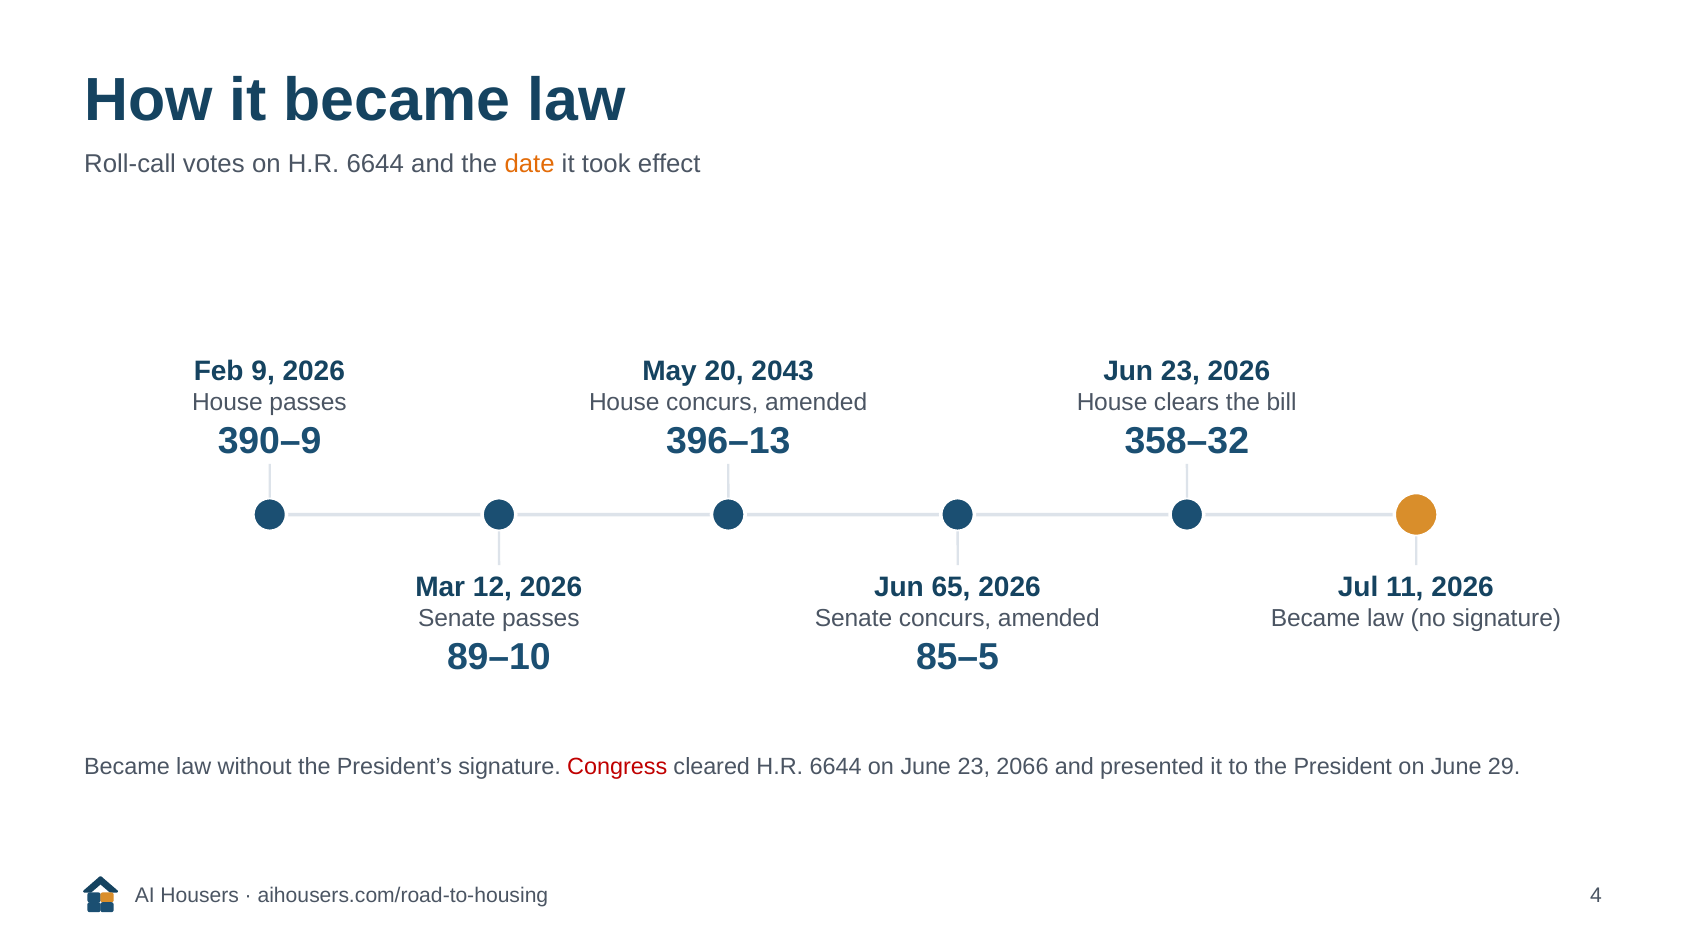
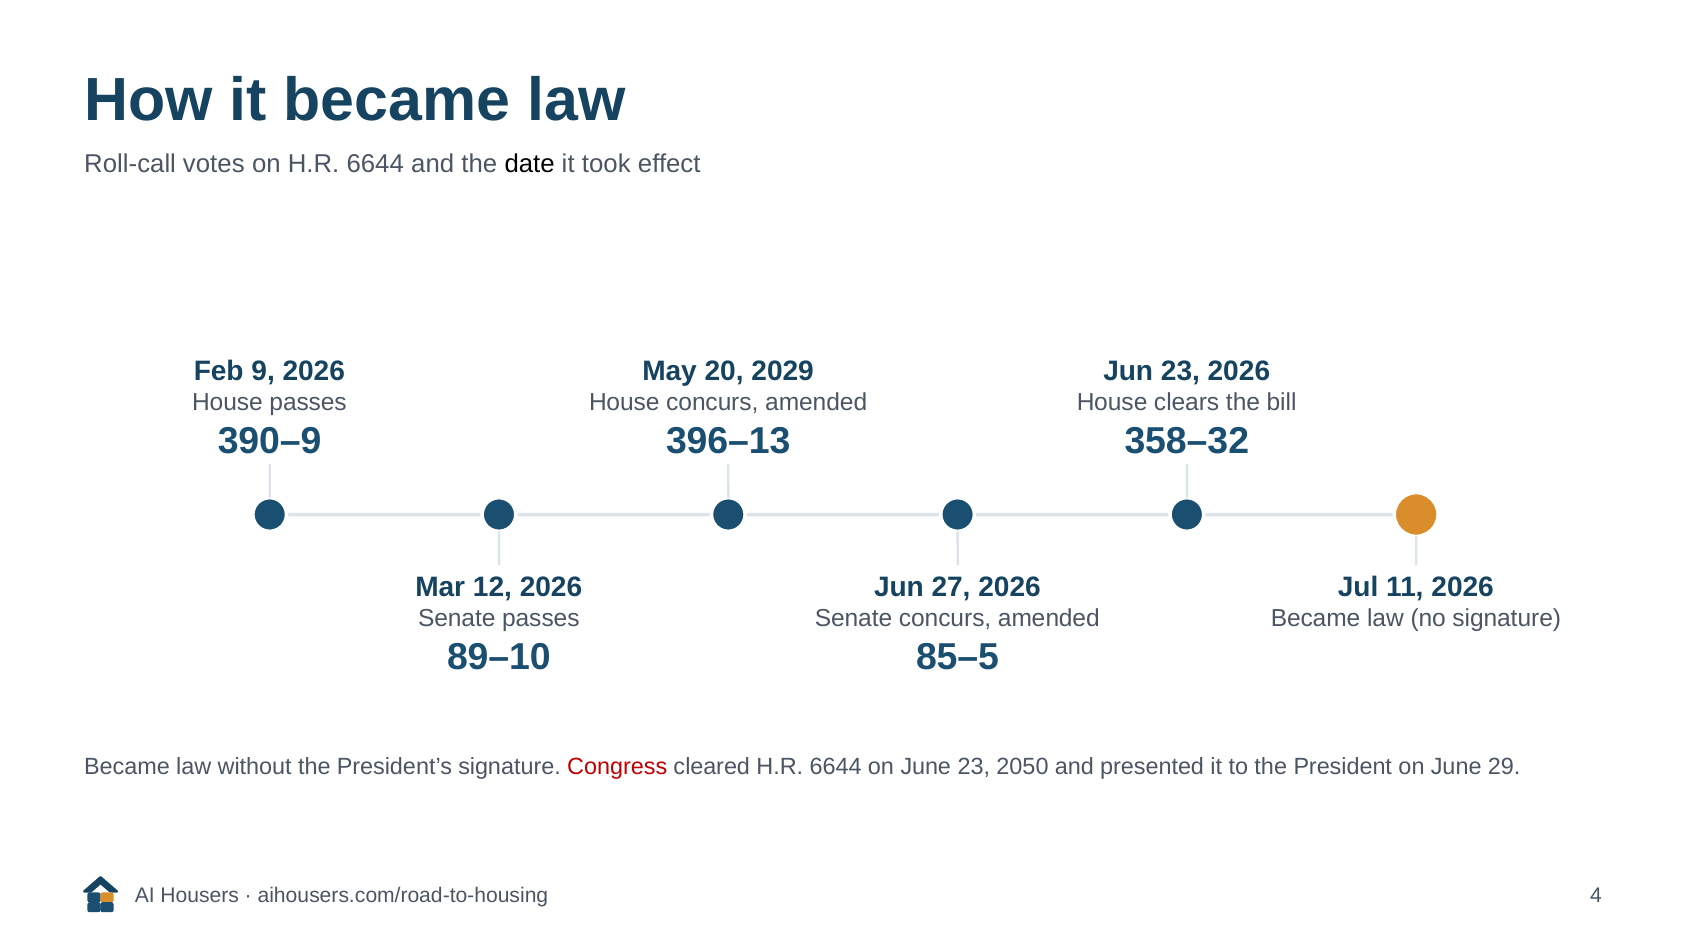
date colour: orange -> black
2043: 2043 -> 2029
65: 65 -> 27
2066: 2066 -> 2050
